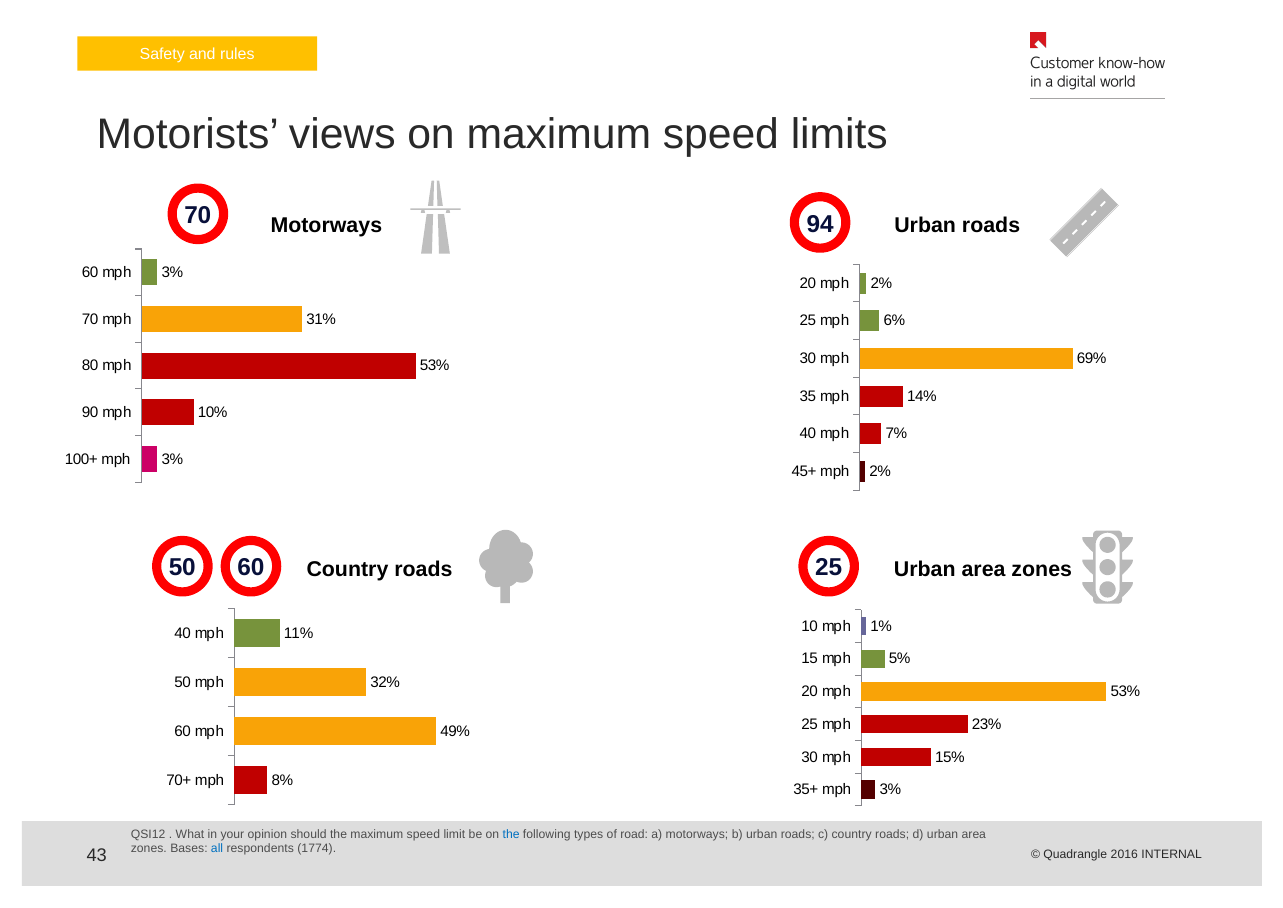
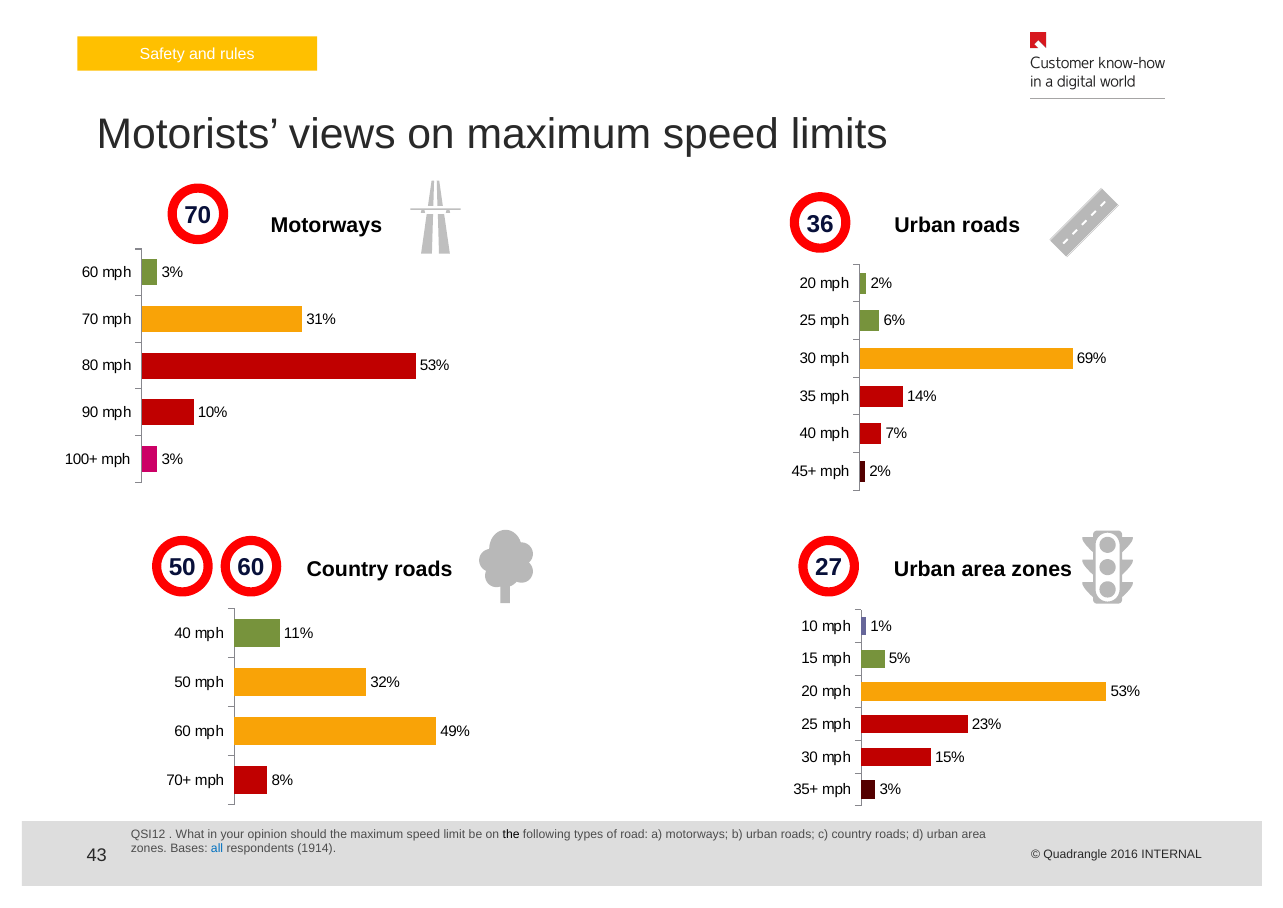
94: 94 -> 36
50 25: 25 -> 27
the at (511, 834) colour: blue -> black
1774: 1774 -> 1914
